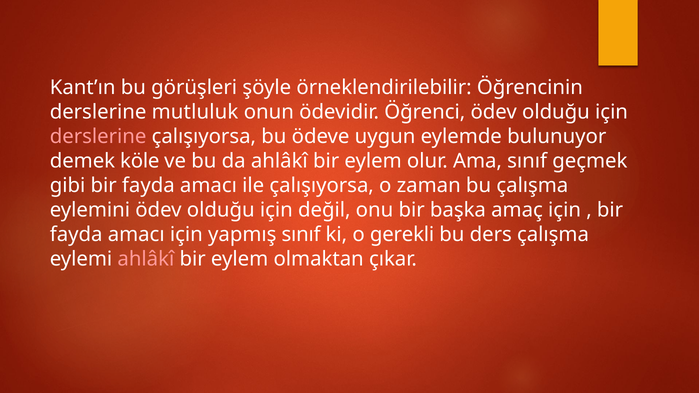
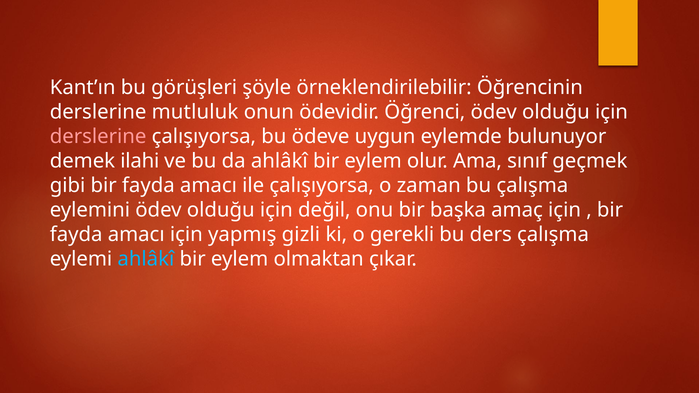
köle: köle -> ilahi
yapmış sınıf: sınıf -> gizli
ahlâkî at (146, 259) colour: pink -> light blue
